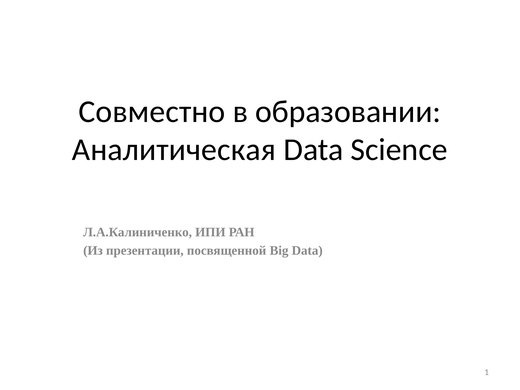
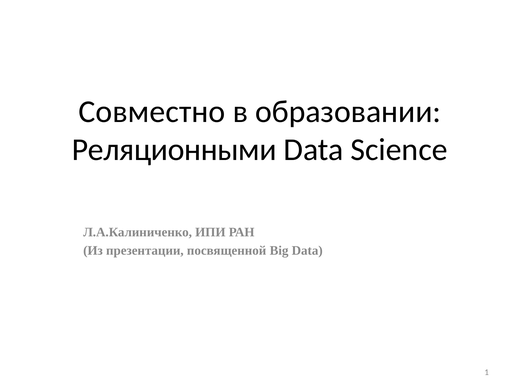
Аналитическая: Аналитическая -> Реляционными
